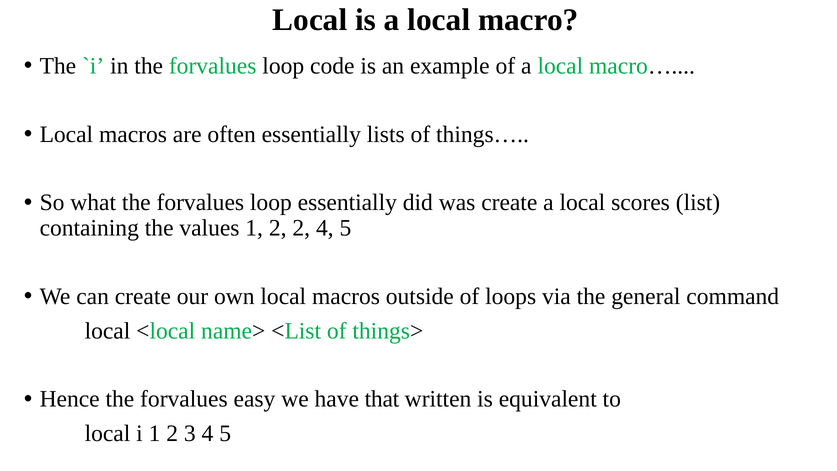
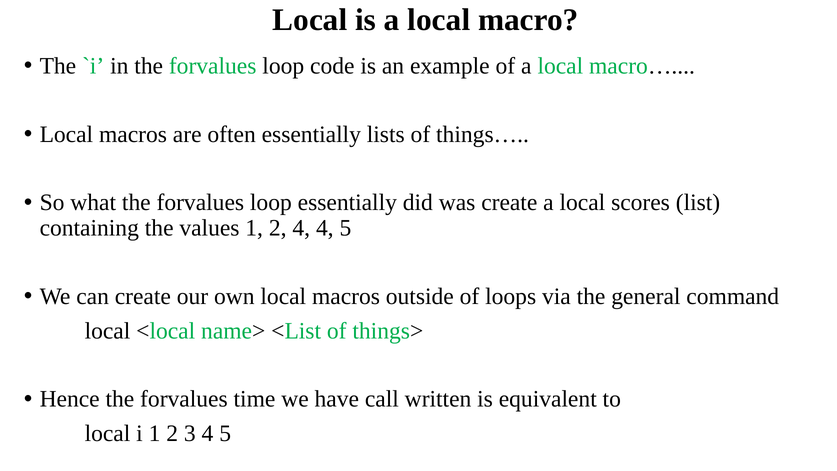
2 2: 2 -> 4
easy: easy -> time
that: that -> call
